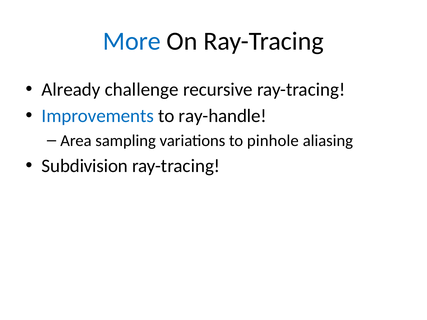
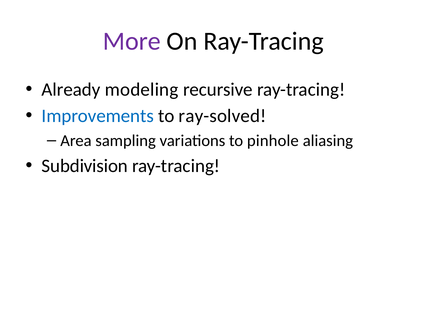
More colour: blue -> purple
challenge: challenge -> modeling
ray-handle: ray-handle -> ray-solved
